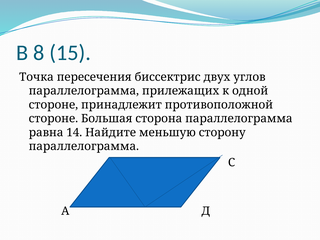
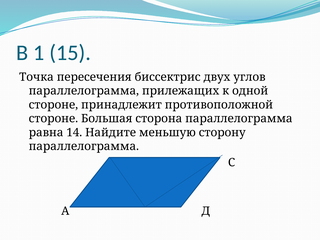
8: 8 -> 1
